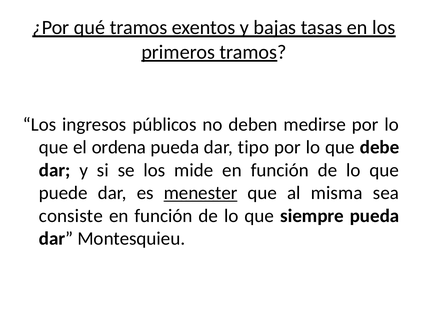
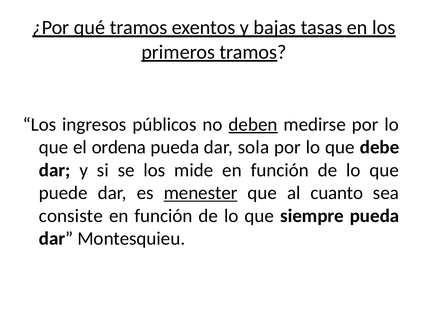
deben underline: none -> present
tipo: tipo -> sola
misma: misma -> cuanto
